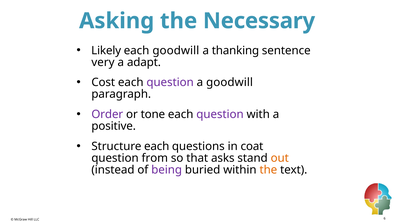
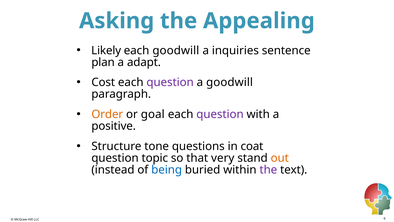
Necessary: Necessary -> Appealing
thanking: thanking -> inquiries
very: very -> plan
Order colour: purple -> orange
tone: tone -> goal
Structure each: each -> tone
from: from -> topic
asks: asks -> very
being colour: purple -> blue
the at (268, 170) colour: orange -> purple
